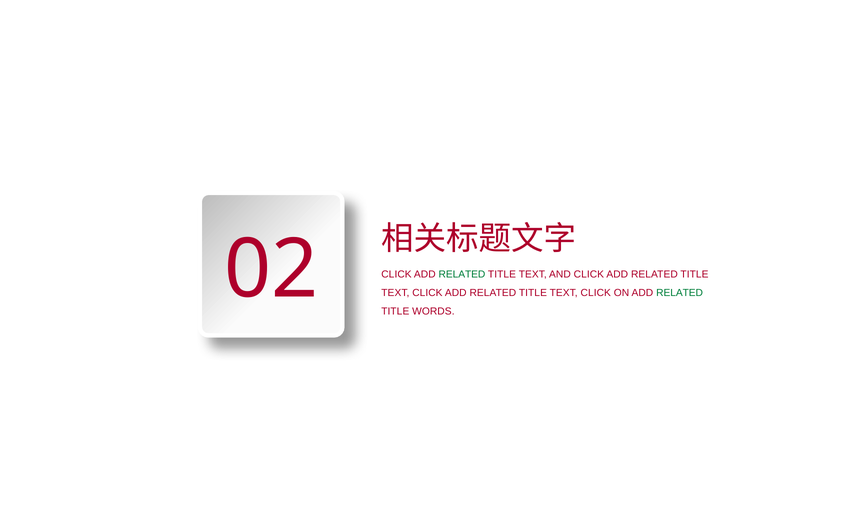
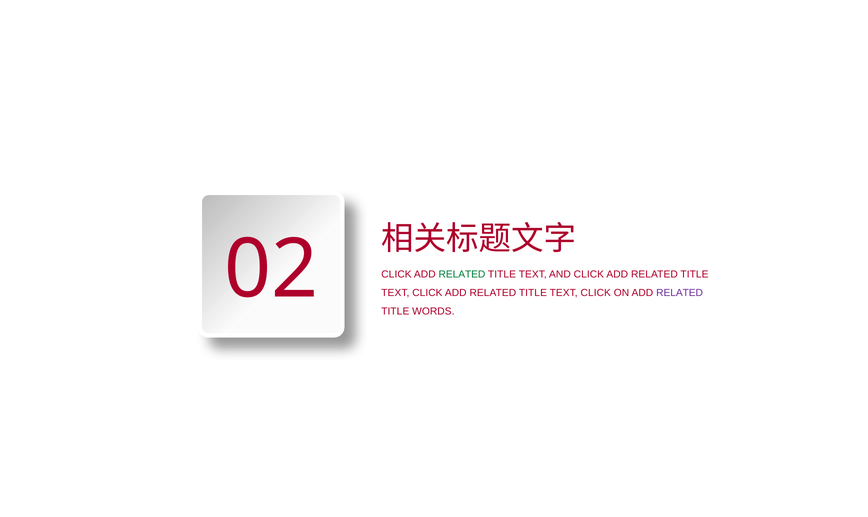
RELATED at (680, 293) colour: green -> purple
